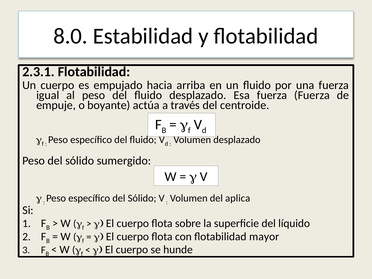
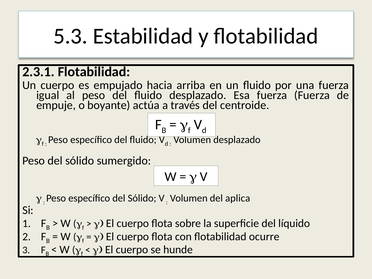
8.0: 8.0 -> 5.3
mayor: mayor -> ocurre
